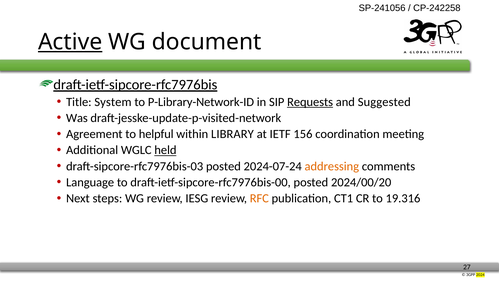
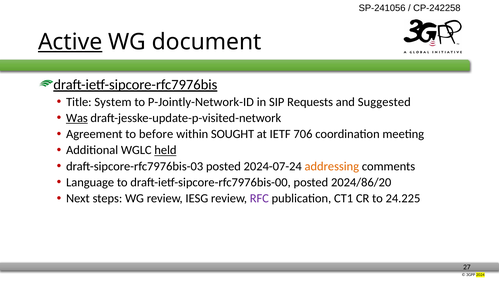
P-Library-Network-ID: P-Library-Network-ID -> P-Jointly-Network-ID
Requests underline: present -> none
Was underline: none -> present
helpful: helpful -> before
LIBRARY: LIBRARY -> SOUGHT
156: 156 -> 706
2024/00/20: 2024/00/20 -> 2024/86/20
RFC colour: orange -> purple
19.316: 19.316 -> 24.225
